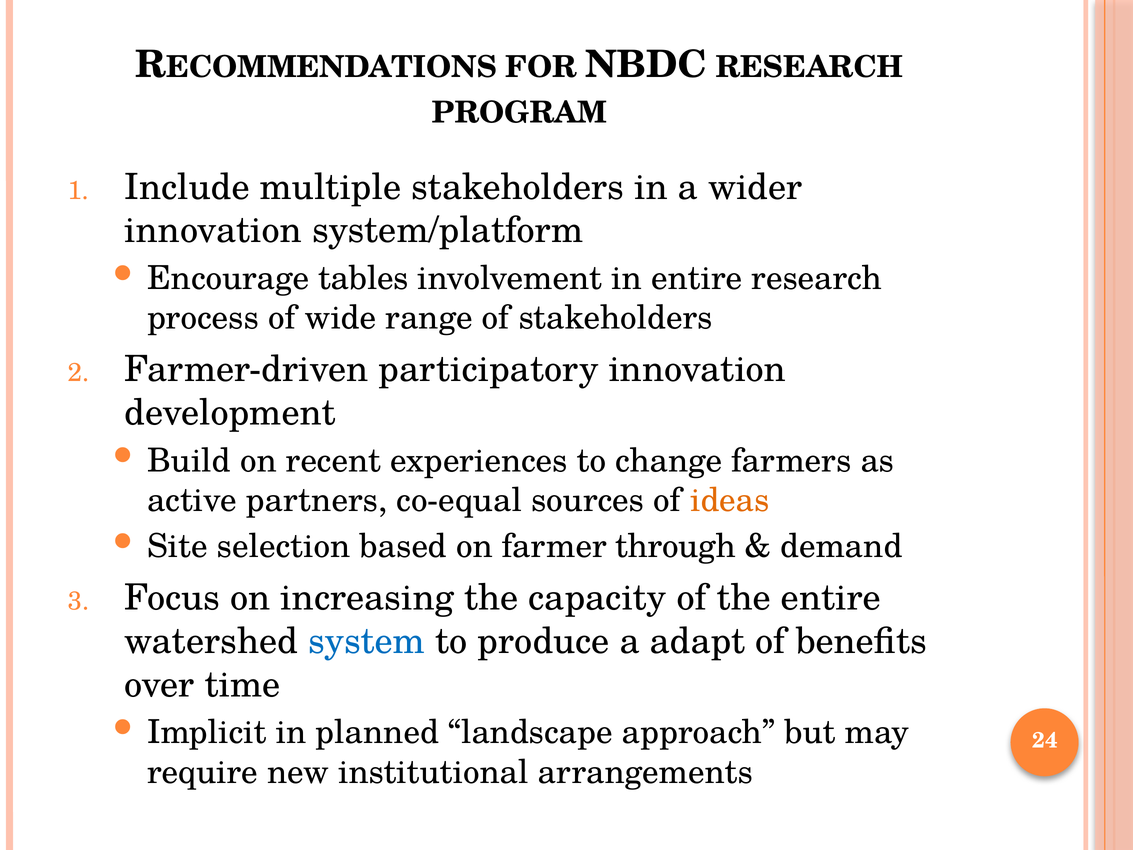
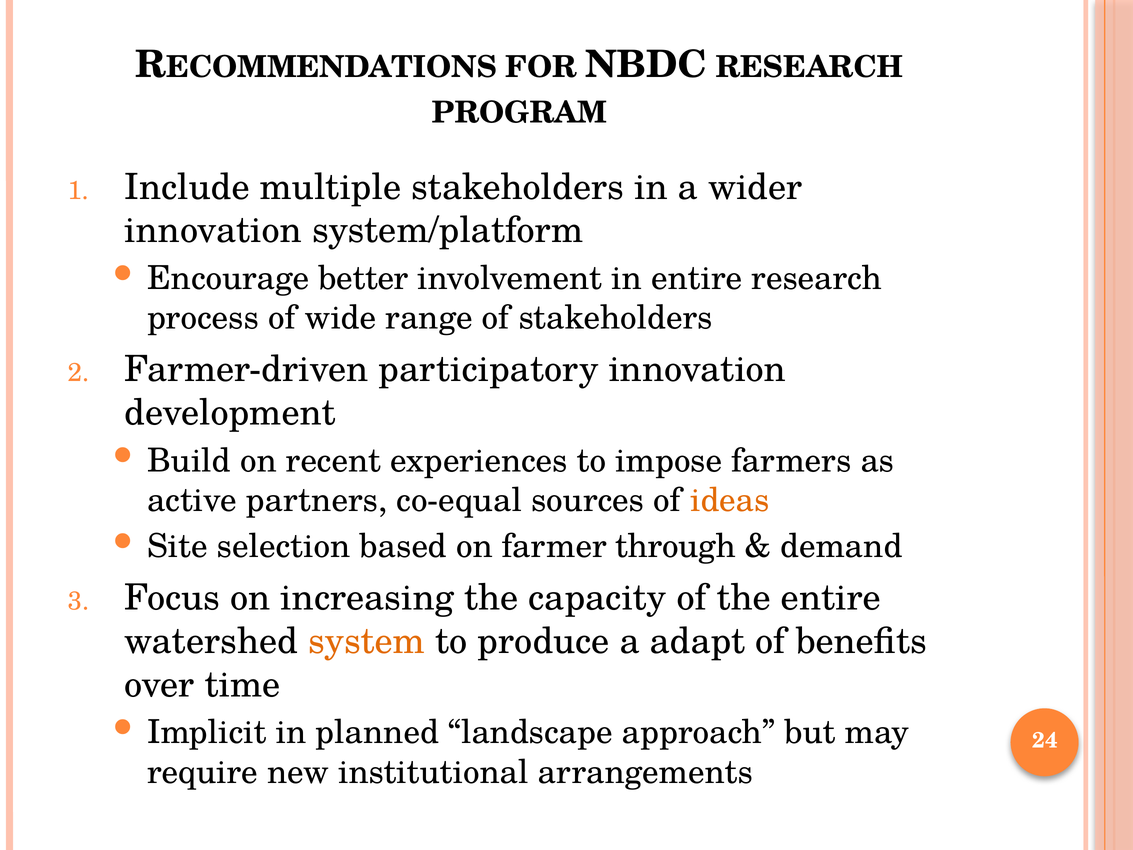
tables: tables -> better
change: change -> impose
system colour: blue -> orange
